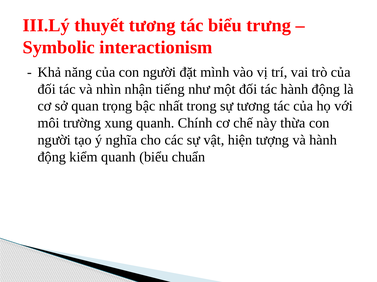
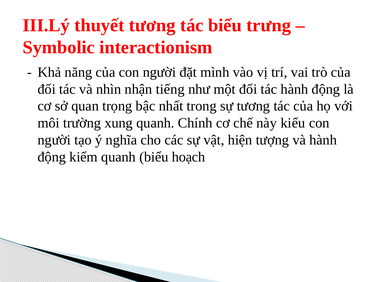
thừa: thừa -> kiểu
chuẩn: chuẩn -> hoạch
